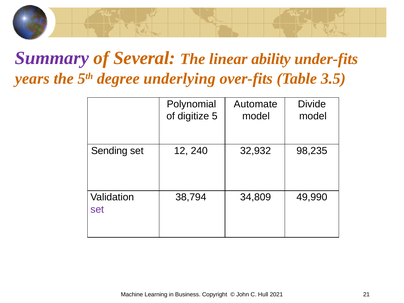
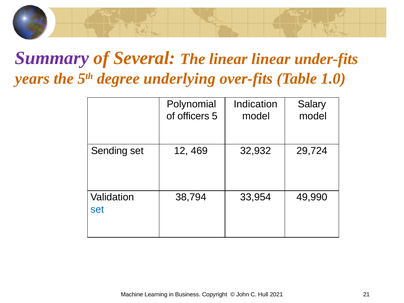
linear ability: ability -> linear
3.5: 3.5 -> 1.0
Automate: Automate -> Indication
Divide: Divide -> Salary
digitize: digitize -> officers
240: 240 -> 469
98,235: 98,235 -> 29,724
34,809: 34,809 -> 33,954
set at (97, 209) colour: purple -> blue
